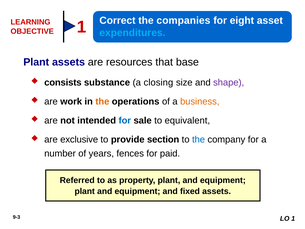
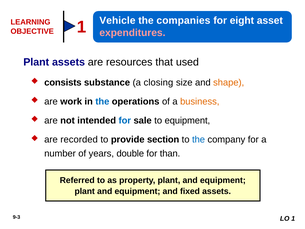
Correct: Correct -> Vehicle
expenditures colour: light blue -> pink
base: base -> used
shape colour: purple -> orange
the at (102, 101) colour: orange -> blue
to equivalent: equivalent -> equipment
exclusive: exclusive -> recorded
fences: fences -> double
paid: paid -> than
